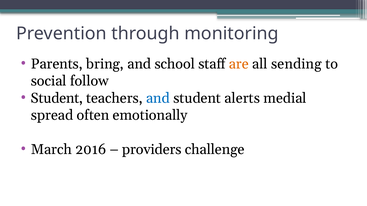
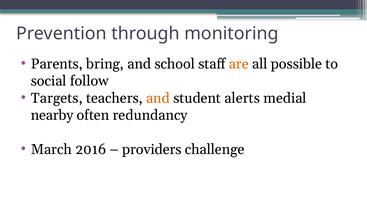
sending: sending -> possible
Student at (57, 98): Student -> Targets
and at (158, 98) colour: blue -> orange
spread: spread -> nearby
emotionally: emotionally -> redundancy
